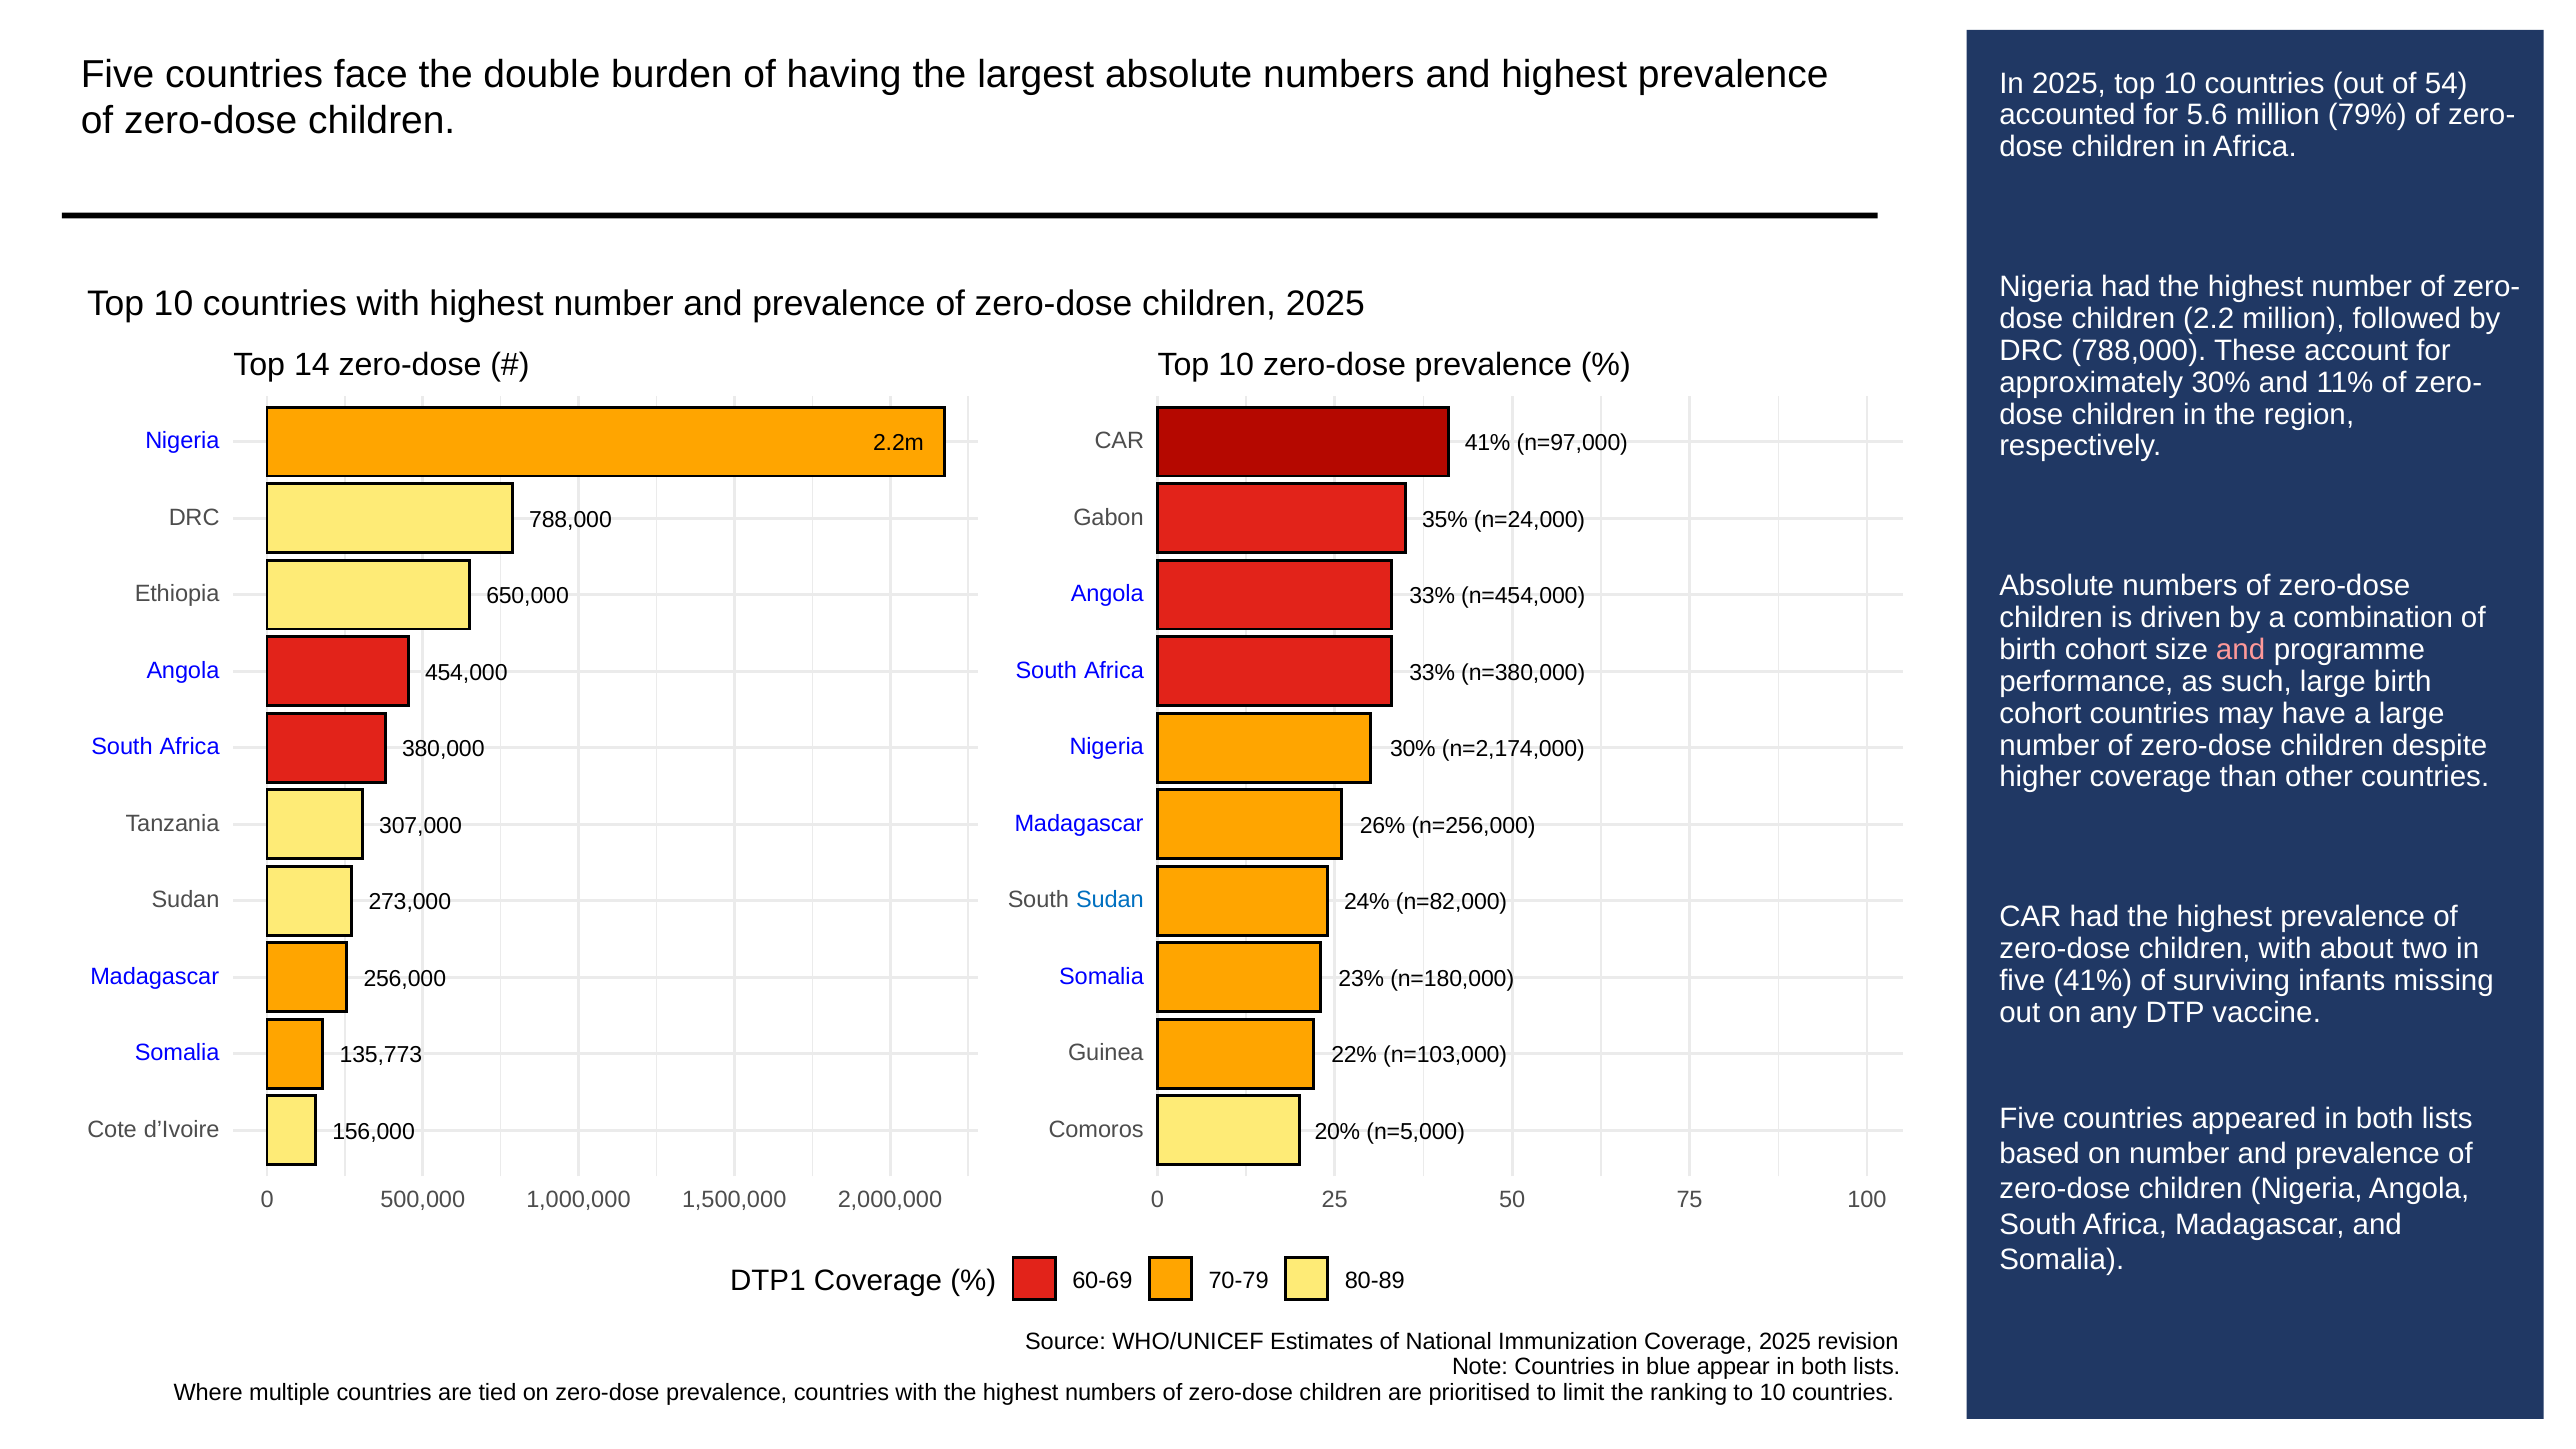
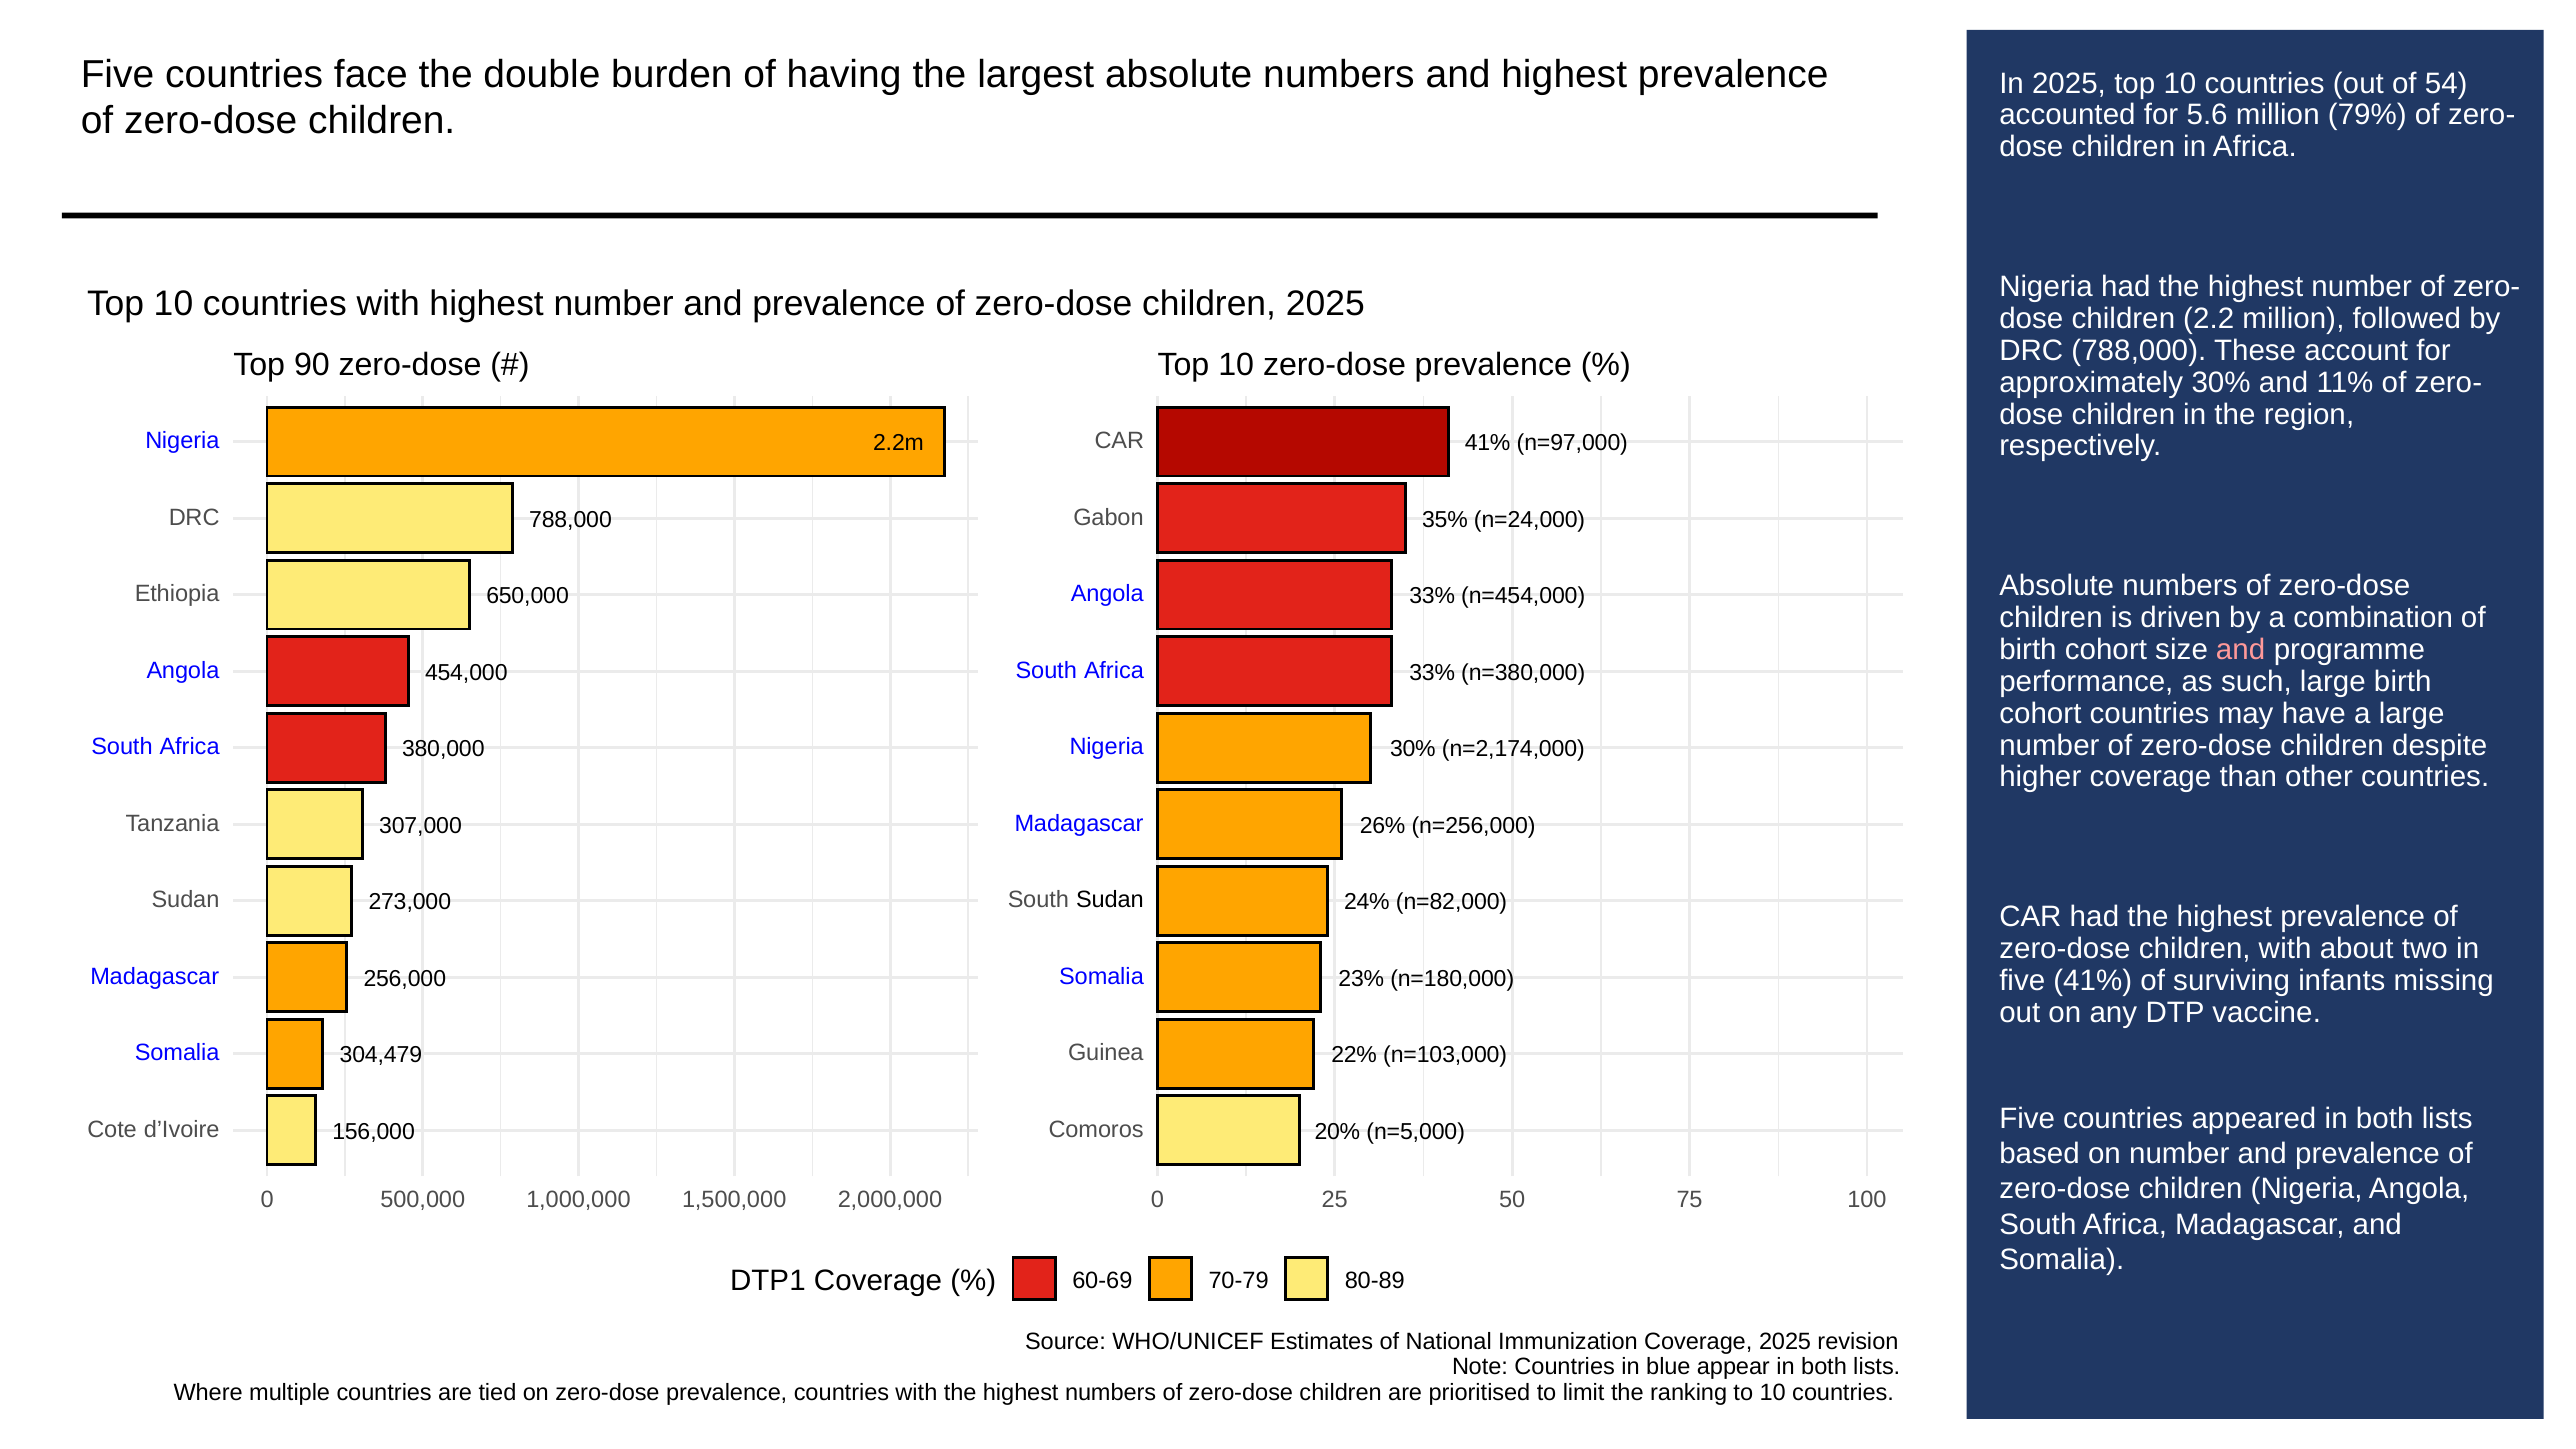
14: 14 -> 90
Sudan at (1110, 900) colour: blue -> black
135,773: 135,773 -> 304,479
